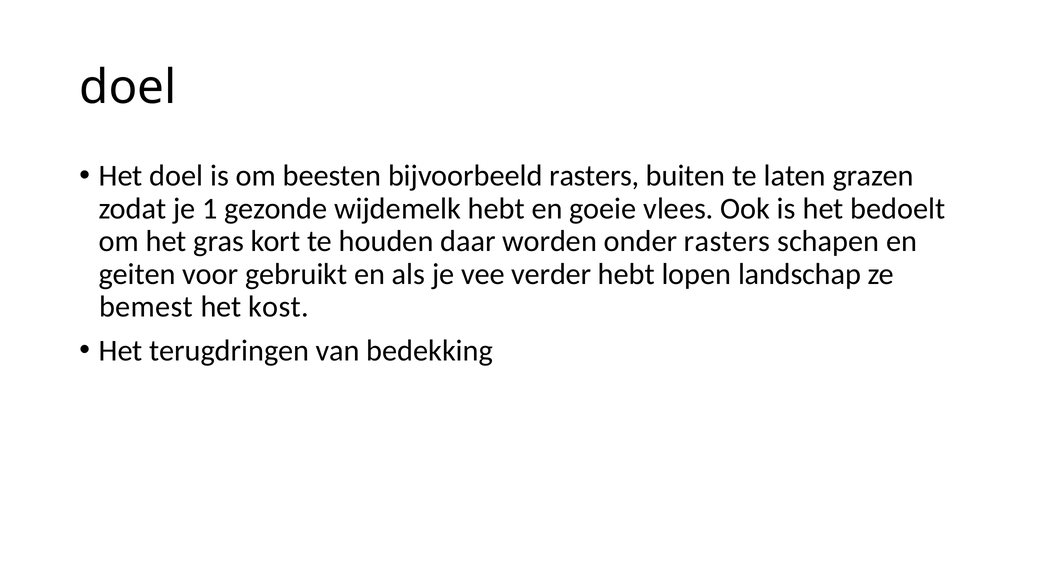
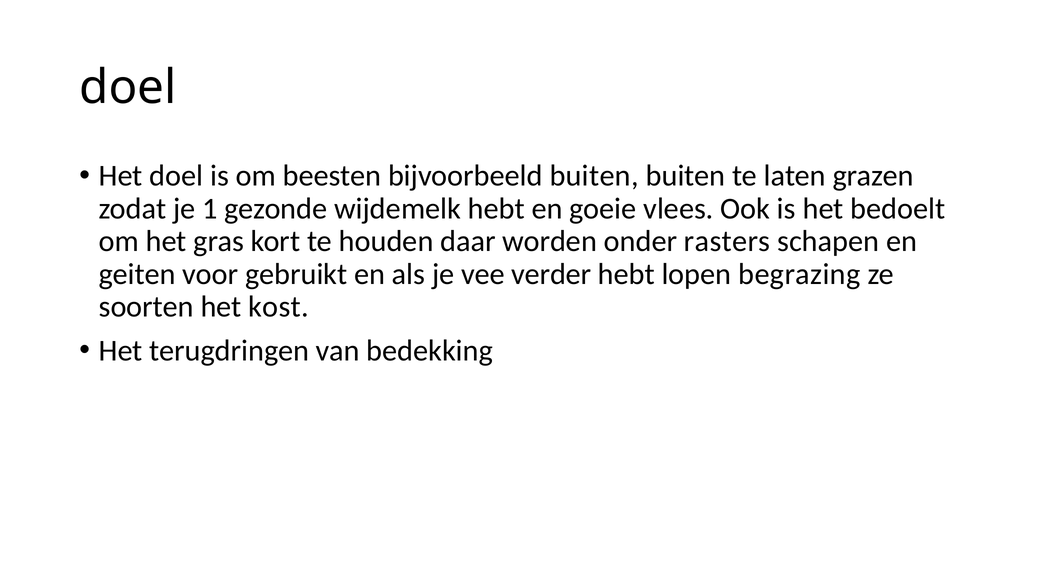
bijvoorbeeld rasters: rasters -> buiten
landschap: landschap -> begrazing
bemest: bemest -> soorten
